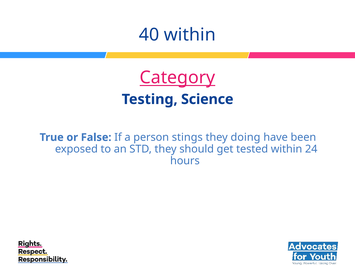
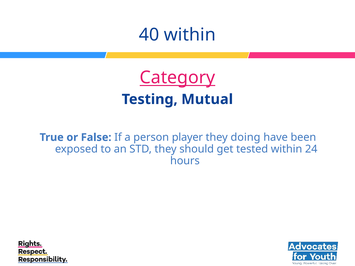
Science: Science -> Mutual
stings: stings -> player
